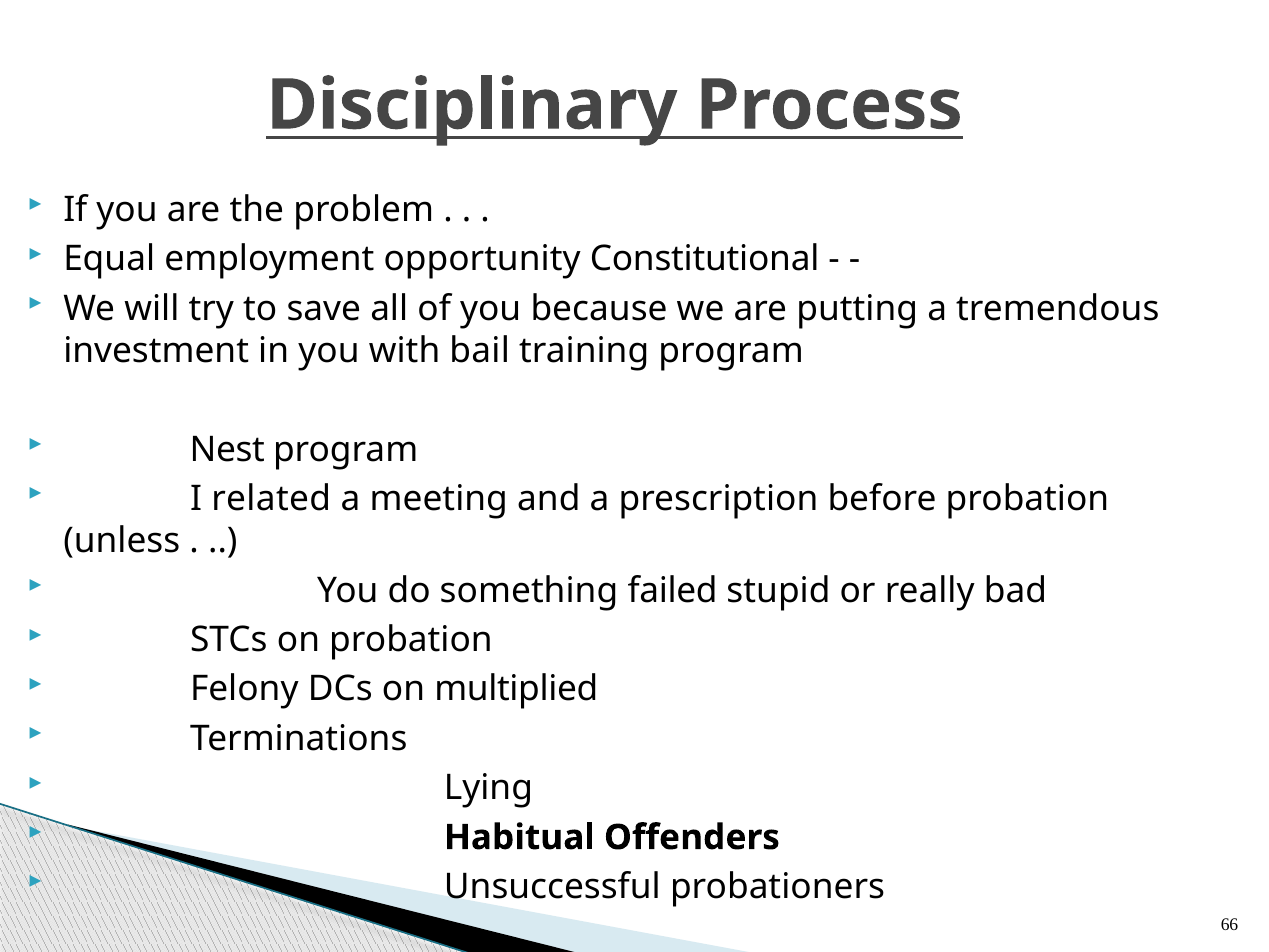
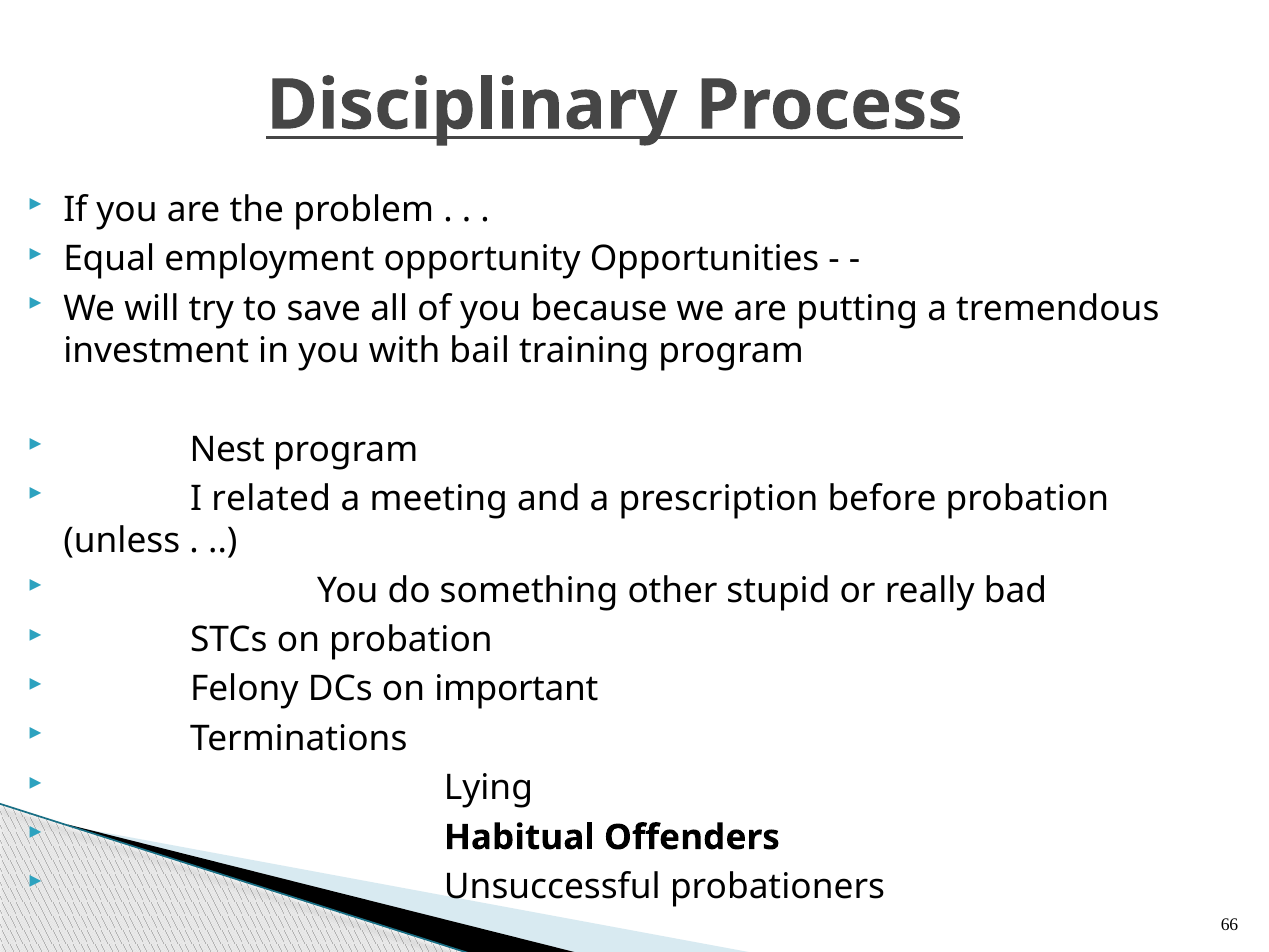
Constitutional: Constitutional -> Opportunities
failed: failed -> other
multiplied: multiplied -> important
